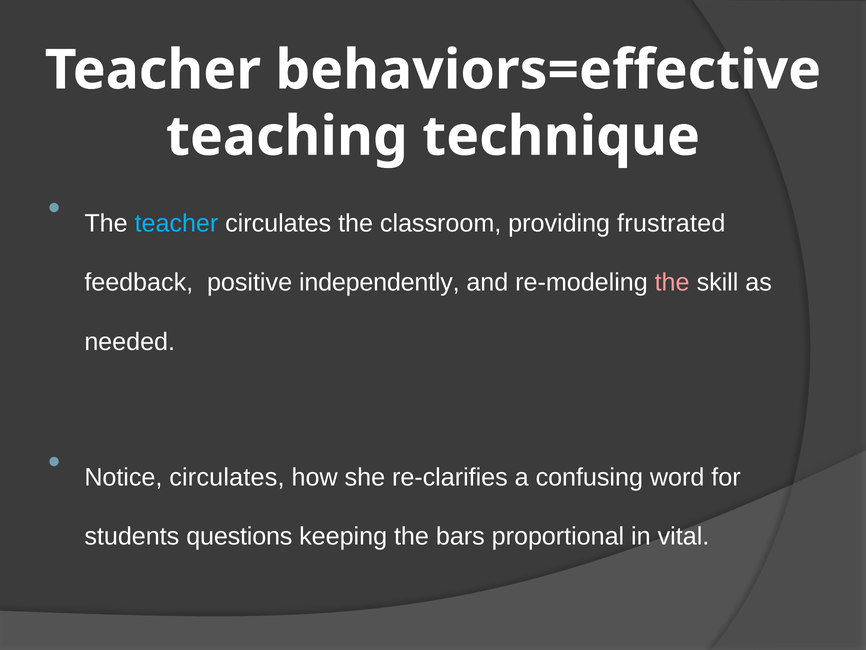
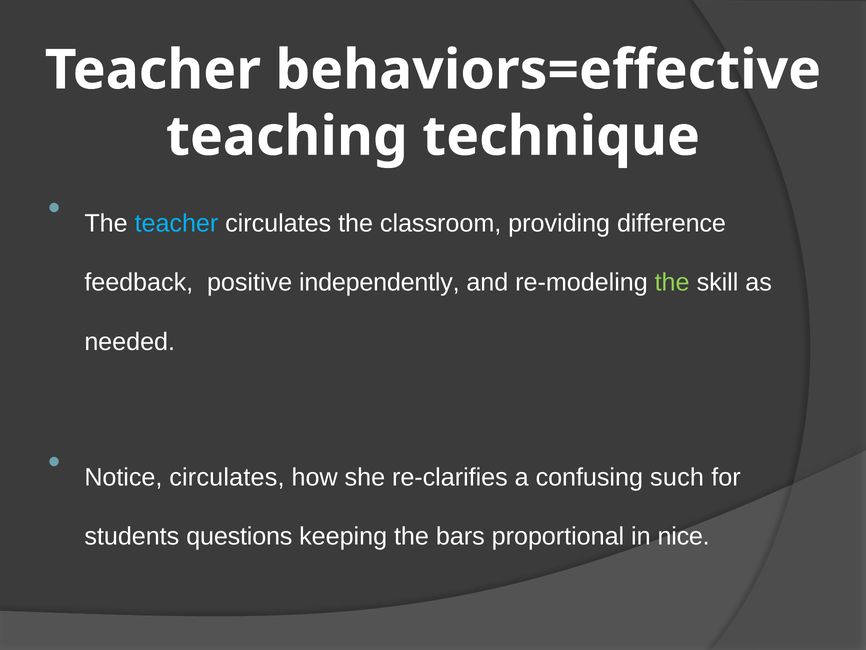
frustrated: frustrated -> difference
the at (672, 282) colour: pink -> light green
word: word -> such
vital: vital -> nice
